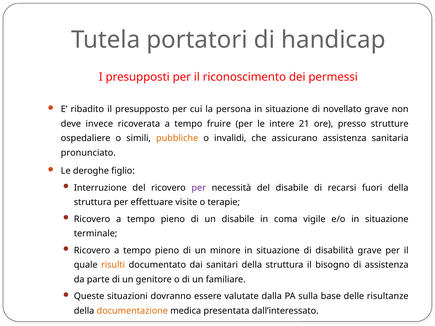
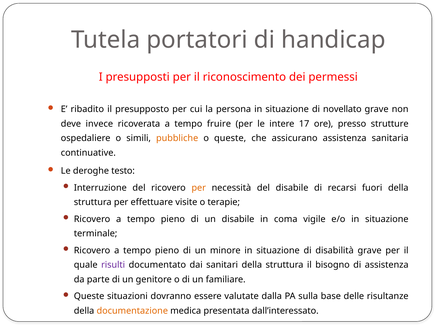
21: 21 -> 17
o invalidi: invalidi -> queste
pronunciato: pronunciato -> continuative
figlio: figlio -> testo
per at (199, 188) colour: purple -> orange
risulti colour: orange -> purple
